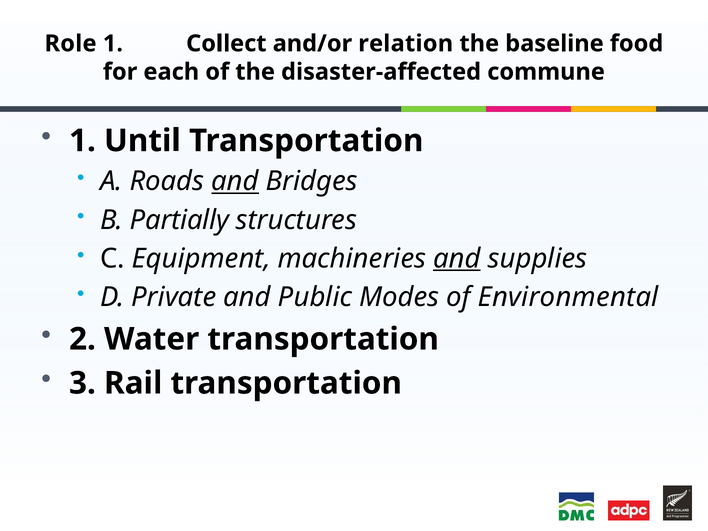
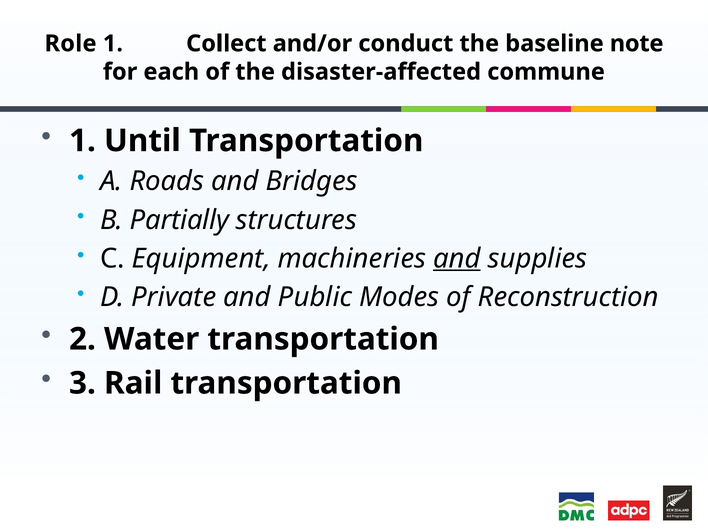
relation: relation -> conduct
food: food -> note
and at (235, 181) underline: present -> none
Environmental: Environmental -> Reconstruction
